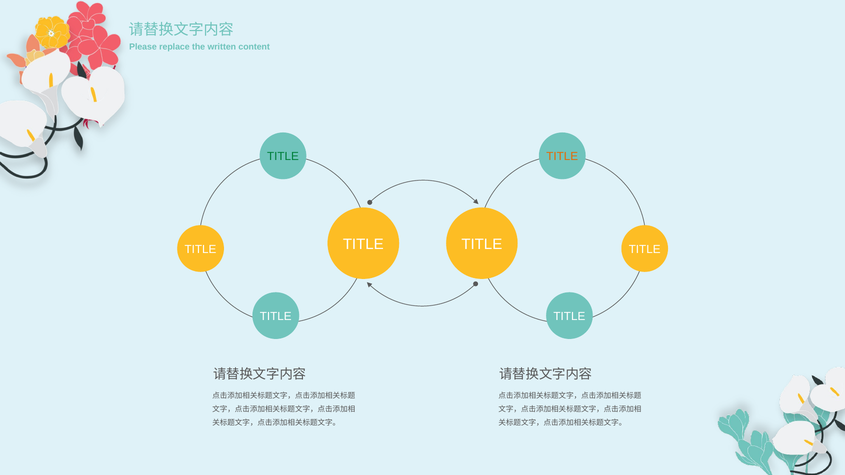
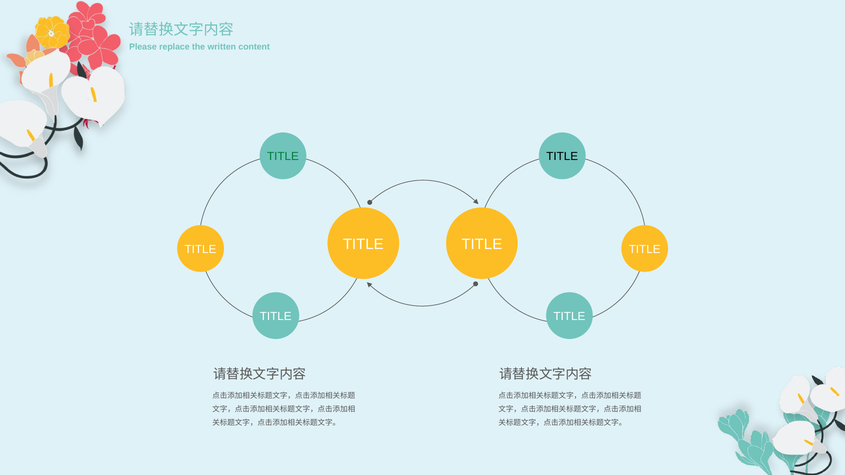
TITLE at (562, 157) colour: orange -> black
